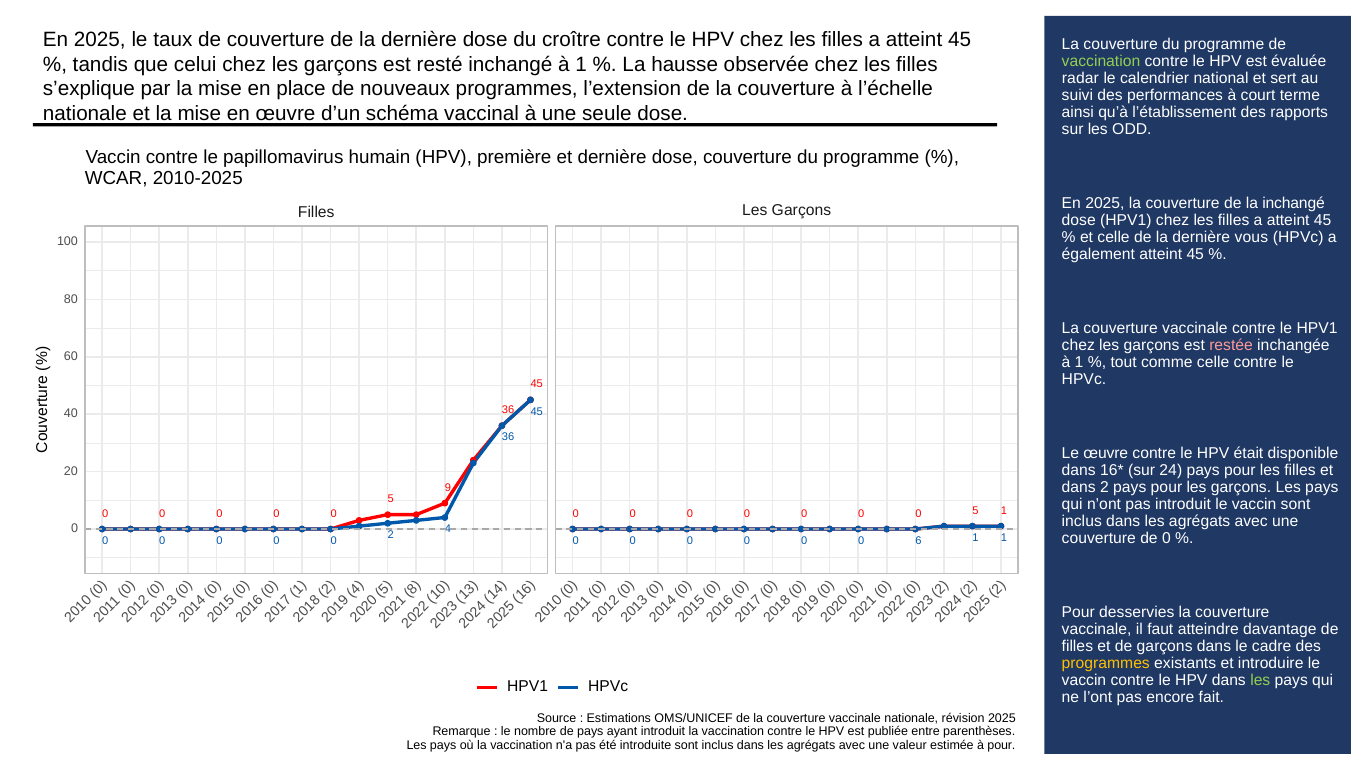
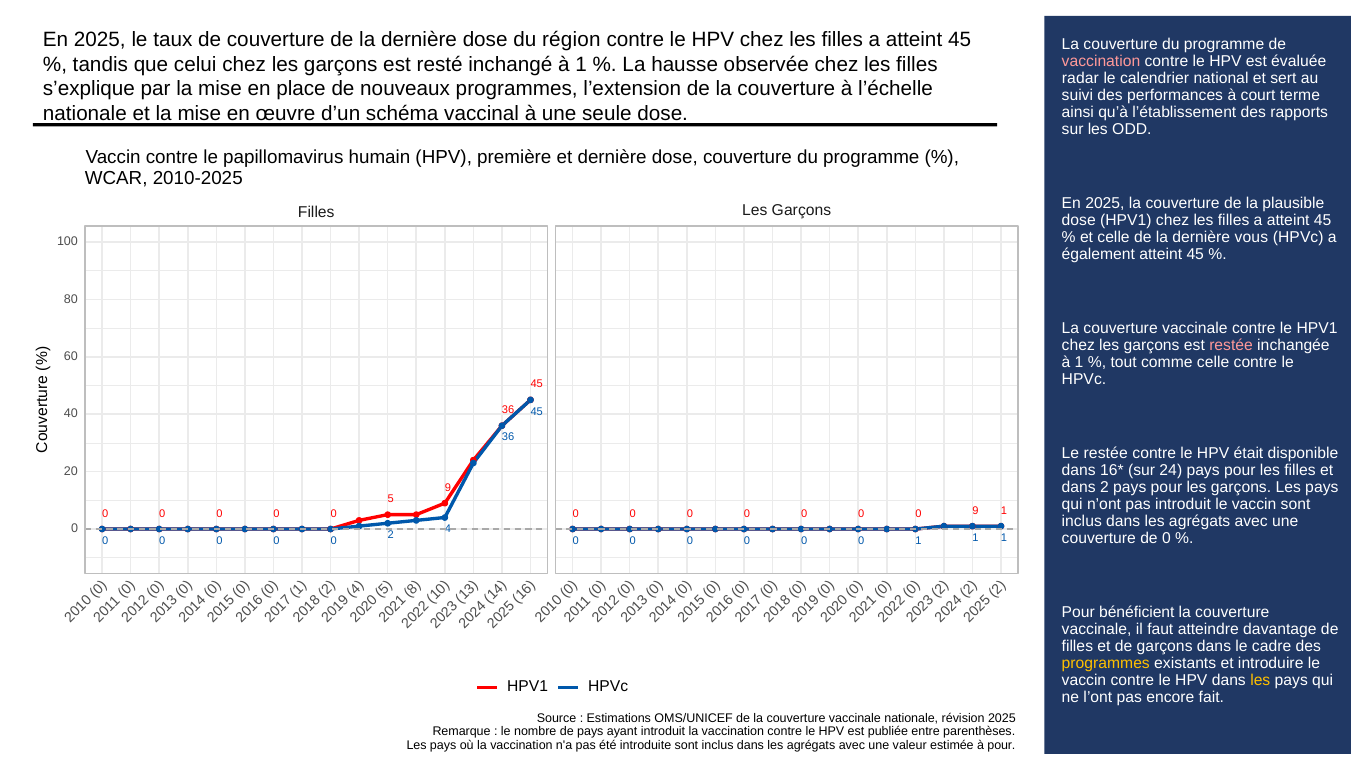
croître: croître -> région
vaccination at (1101, 61) colour: light green -> pink
la inchangé: inchangé -> plausible
Le œuvre: œuvre -> restée
5 at (976, 510): 5 -> 9
0 0 6: 6 -> 1
desservies: desservies -> bénéficient
les at (1260, 680) colour: light green -> yellow
